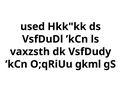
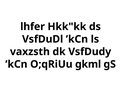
used: used -> lhfer
